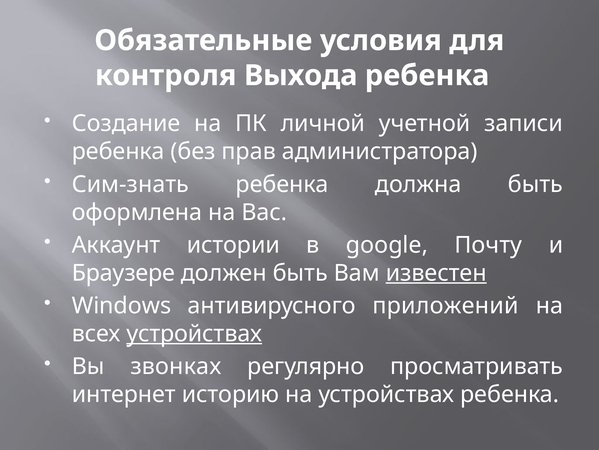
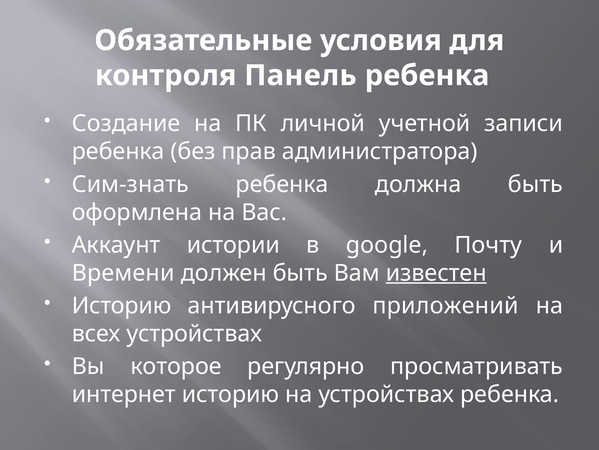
Выхода: Выхода -> Панель
Браузере: Браузере -> Времени
Windows at (121, 305): Windows -> Историю
устройствах at (194, 333) underline: present -> none
звонках: звонках -> которое
